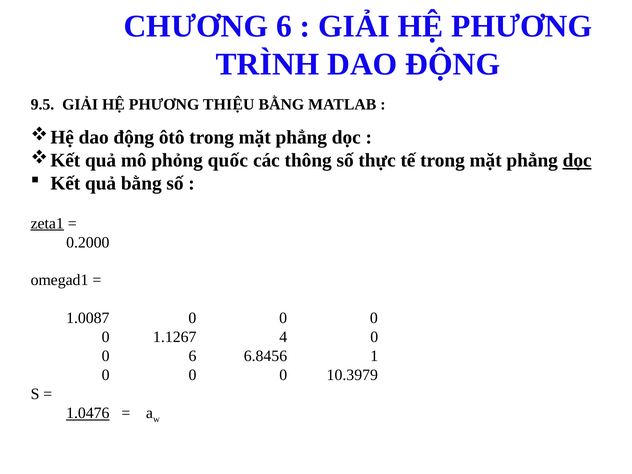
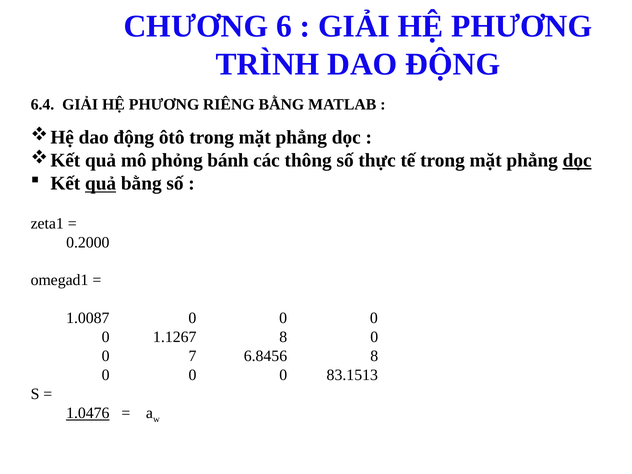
9.5: 9.5 -> 6.4
THIỆU: THIỆU -> RIÊNG
quốc: quốc -> bánh
quả at (101, 184) underline: none -> present
zeta1 underline: present -> none
1.1267 4: 4 -> 8
0 6: 6 -> 7
6.8456 1: 1 -> 8
10.3979: 10.3979 -> 83.1513
